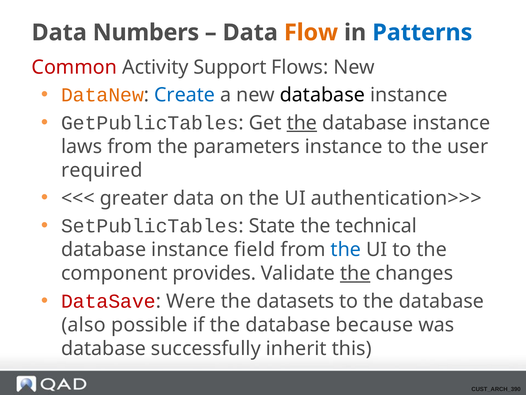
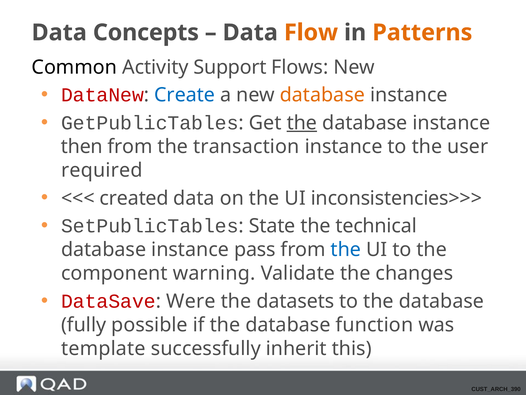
Numbers: Numbers -> Concepts
Patterns colour: blue -> orange
Common colour: red -> black
DataNew colour: orange -> red
database at (322, 95) colour: black -> orange
laws: laws -> then
parameters: parameters -> transaction
greater: greater -> created
authentication>>>: authentication>>> -> inconsistencies>>>
field: field -> pass
provides: provides -> warning
the at (355, 273) underline: present -> none
also: also -> fully
because: because -> function
database at (103, 348): database -> template
